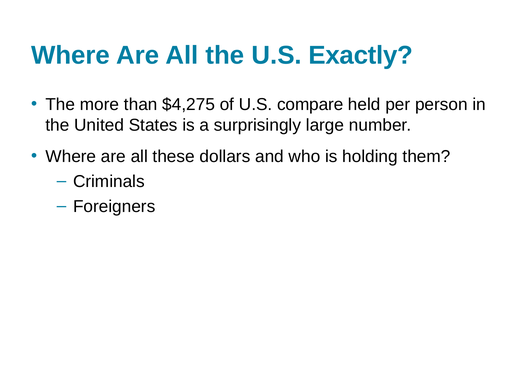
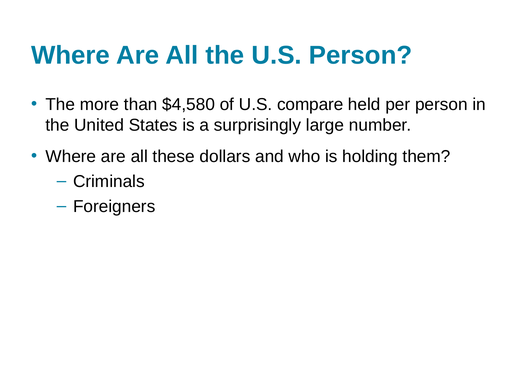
U.S Exactly: Exactly -> Person
$4,275: $4,275 -> $4,580
